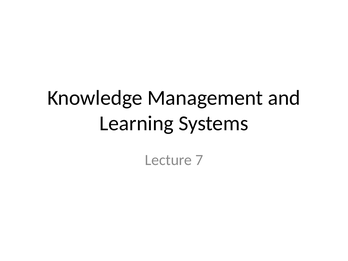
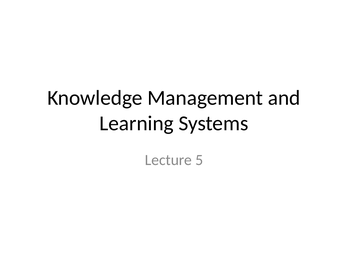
7: 7 -> 5
